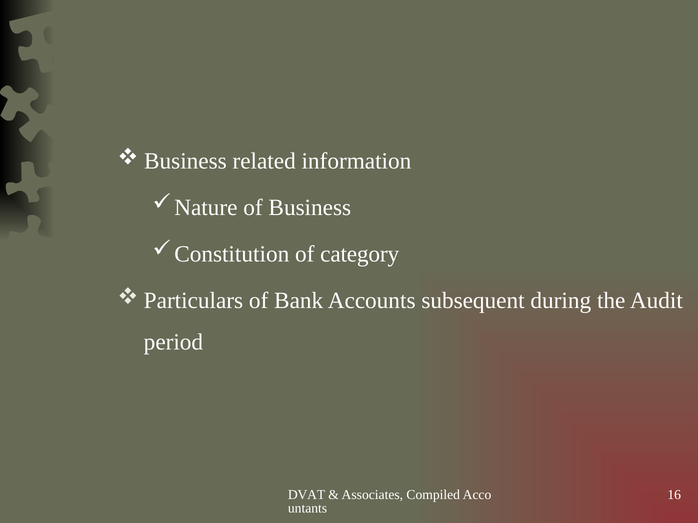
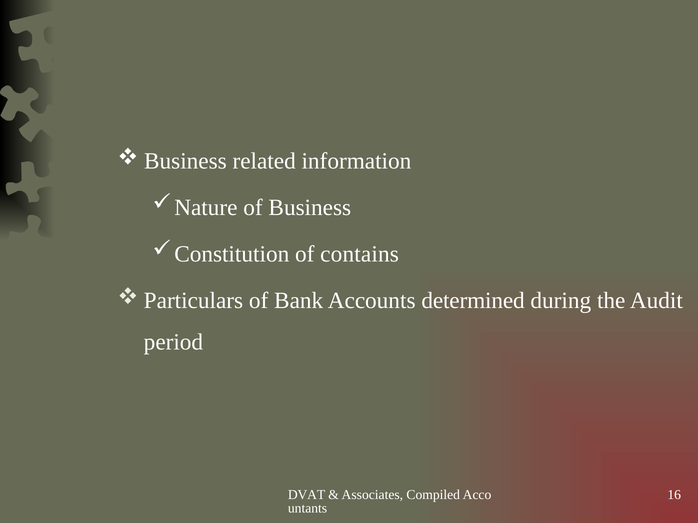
category: category -> contains
subsequent: subsequent -> determined
